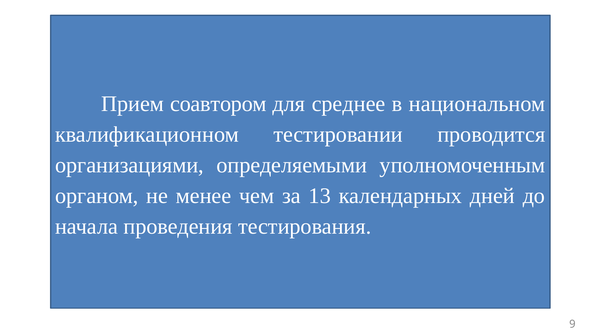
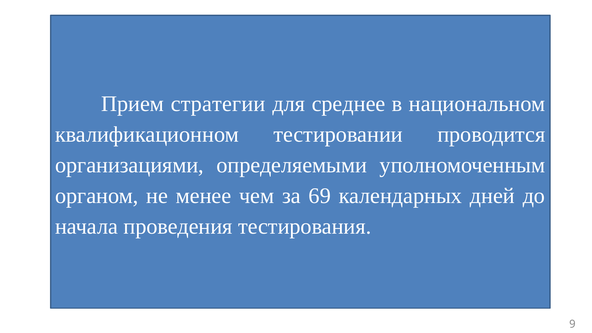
соавтором: соавтором -> стратегии
13: 13 -> 69
